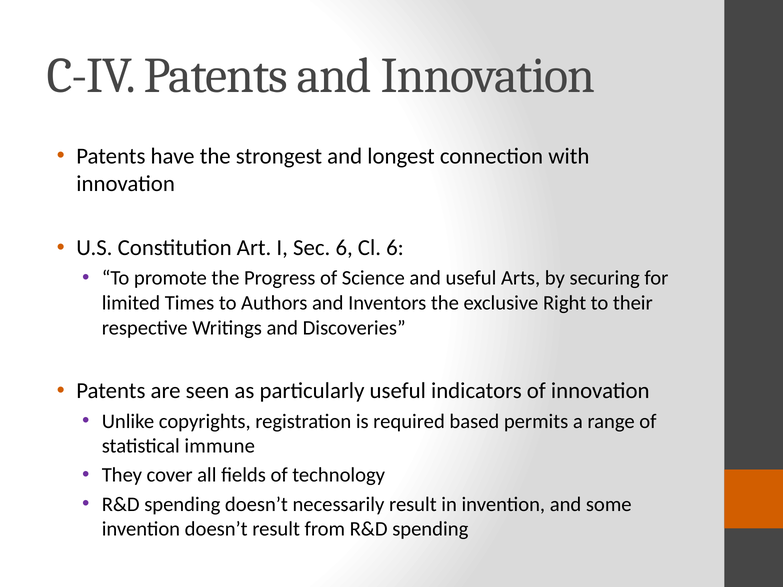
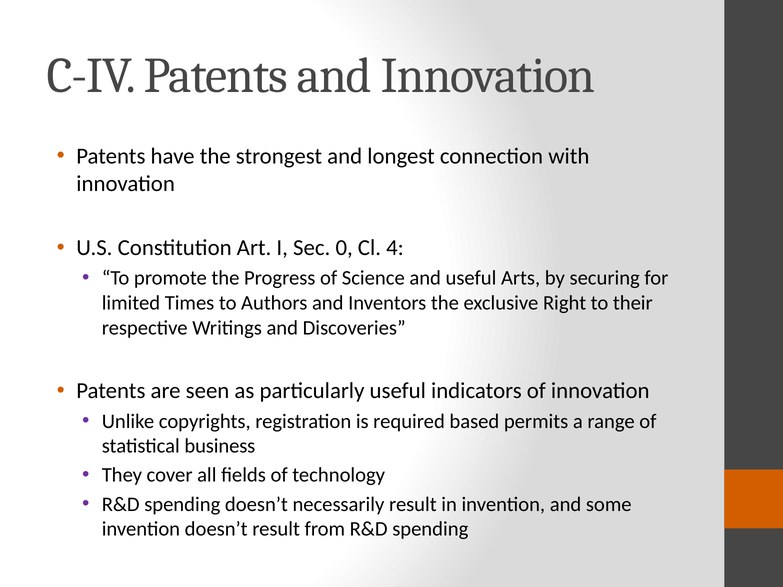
Sec 6: 6 -> 0
Cl 6: 6 -> 4
immune: immune -> business
